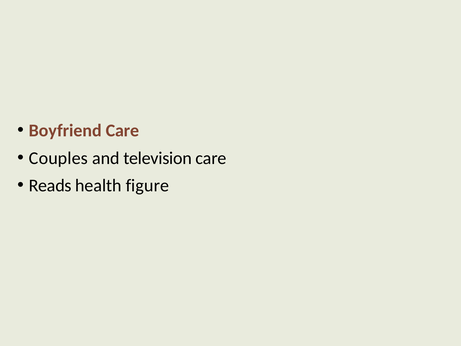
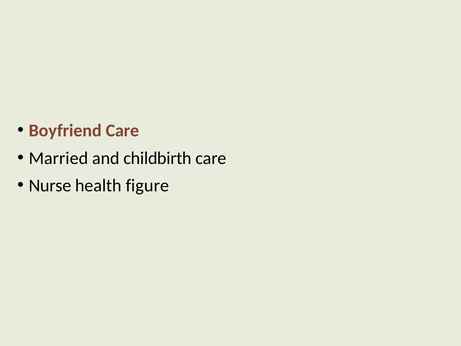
Couples: Couples -> Married
television: television -> childbirth
Reads: Reads -> Nurse
